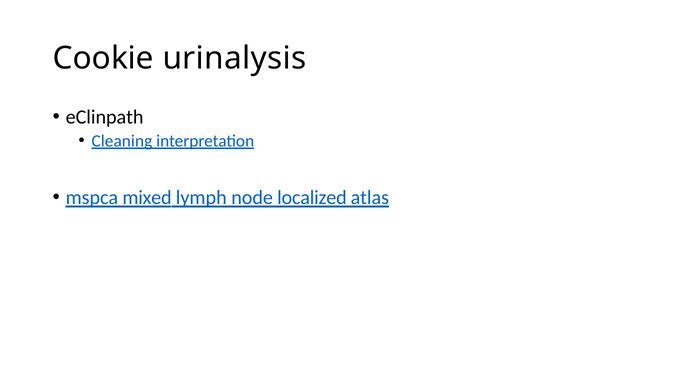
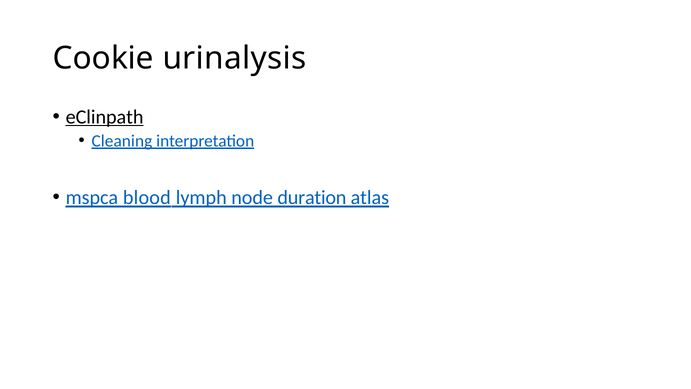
eClinpath underline: none -> present
mixed: mixed -> blood
localized: localized -> duration
